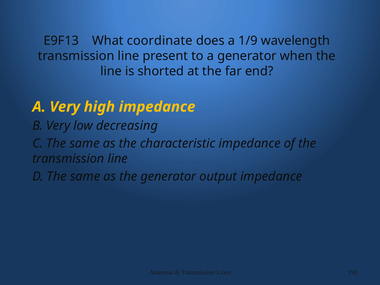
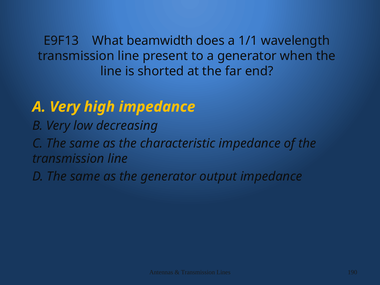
coordinate: coordinate -> beamwidth
1/9: 1/9 -> 1/1
